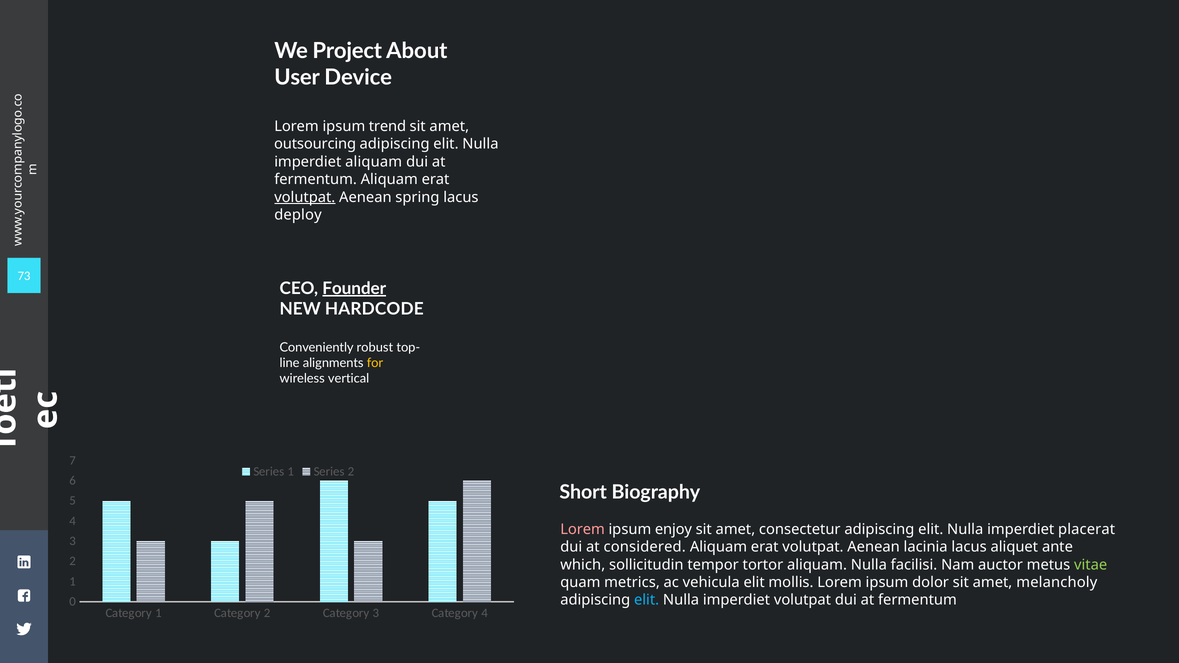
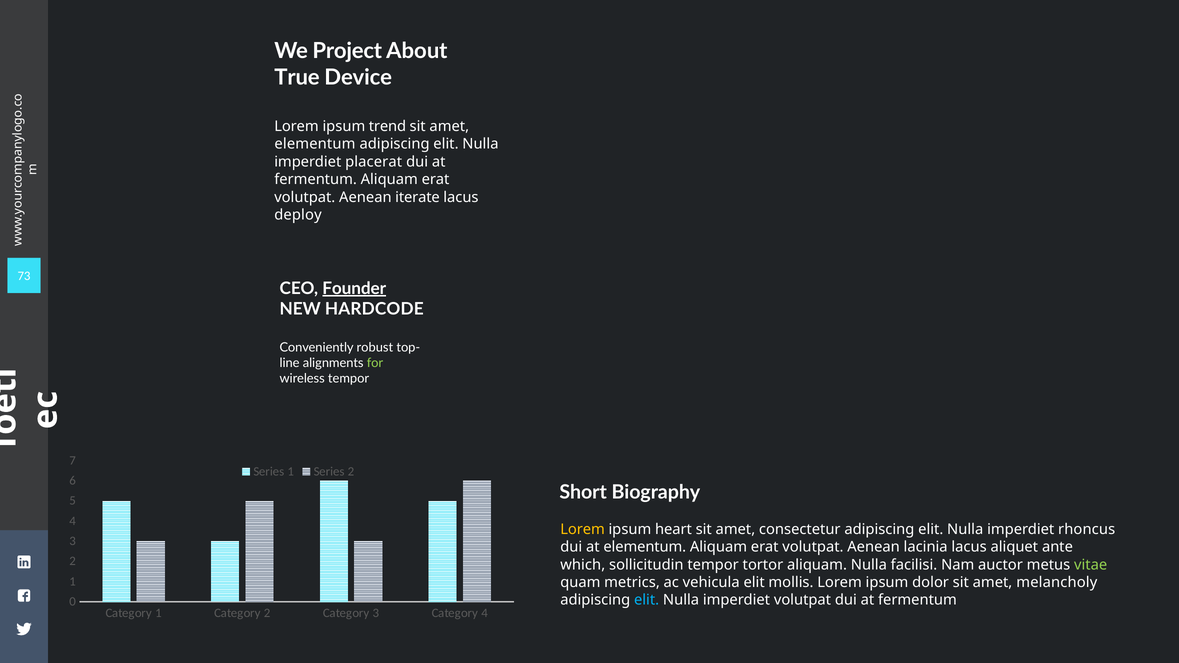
User: User -> True
outsourcing at (315, 144): outsourcing -> elementum
imperdiet aliquam: aliquam -> placerat
volutpat at (305, 197) underline: present -> none
spring: spring -> iterate
for colour: yellow -> light green
wireless vertical: vertical -> tempor
Lorem at (583, 529) colour: pink -> yellow
enjoy: enjoy -> heart
placerat: placerat -> rhoncus
at considered: considered -> elementum
